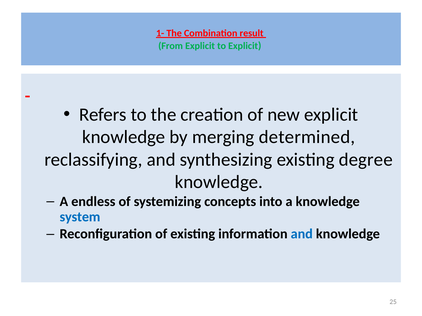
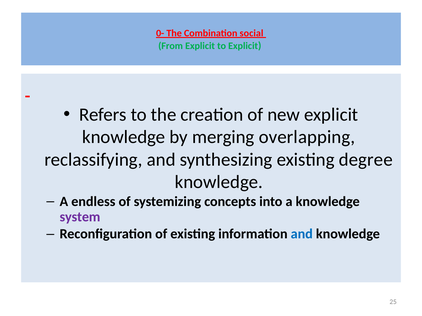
1-: 1- -> 0-
result: result -> social
determined: determined -> overlapping
system colour: blue -> purple
